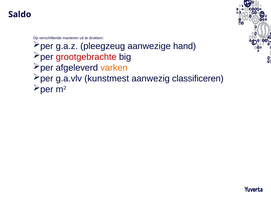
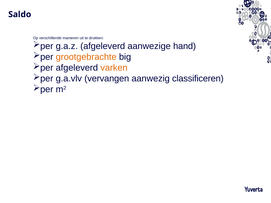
g.a.z pleegzeug: pleegzeug -> afgeleverd
grootgebrachte colour: red -> orange
kunstmest: kunstmest -> vervangen
